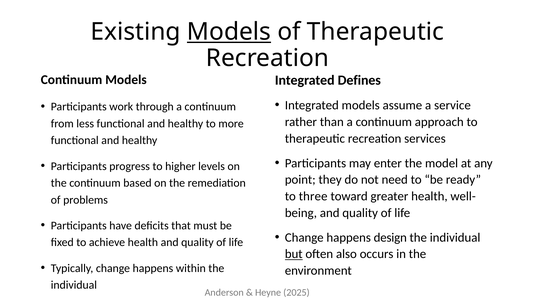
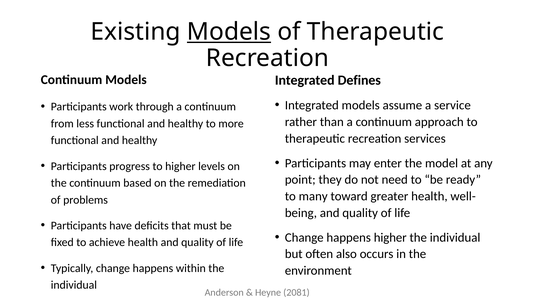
three: three -> many
happens design: design -> higher
but underline: present -> none
2025: 2025 -> 2081
